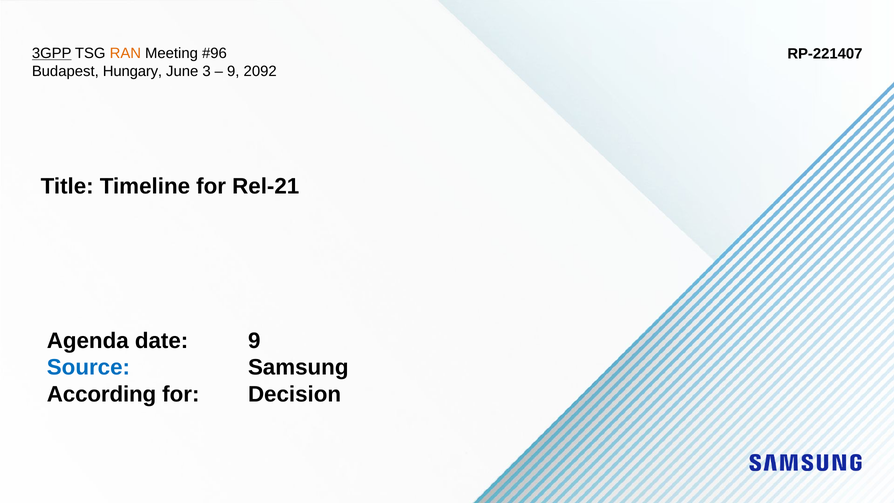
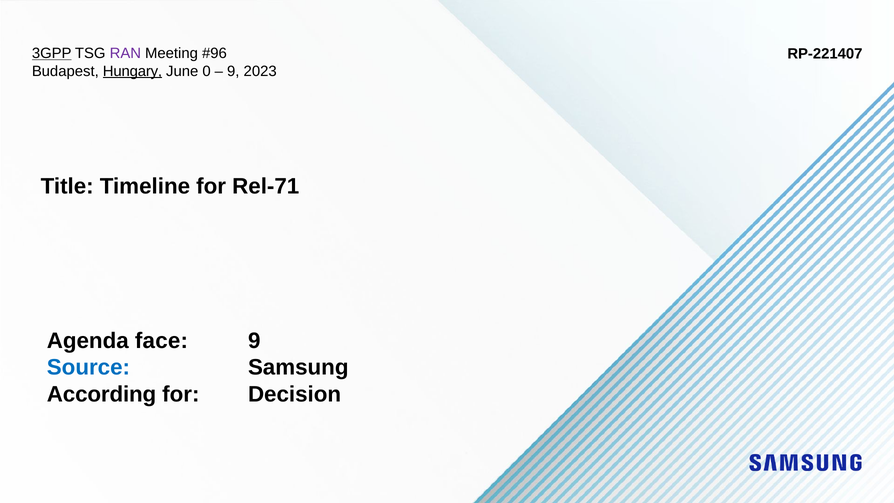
RAN colour: orange -> purple
Hungary underline: none -> present
3: 3 -> 0
2092: 2092 -> 2023
Rel-21: Rel-21 -> Rel-71
date: date -> face
